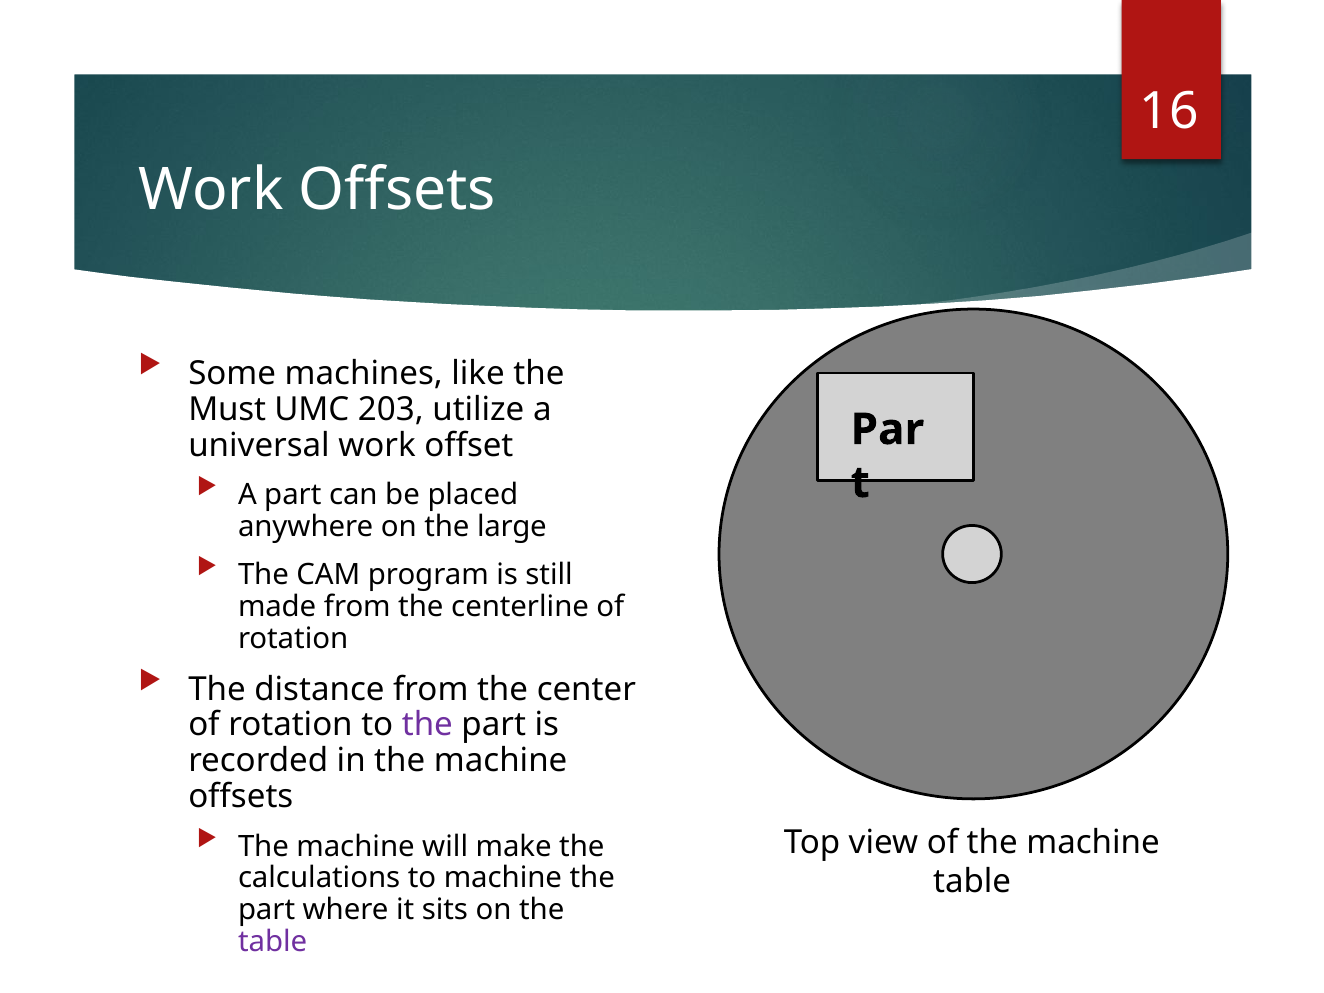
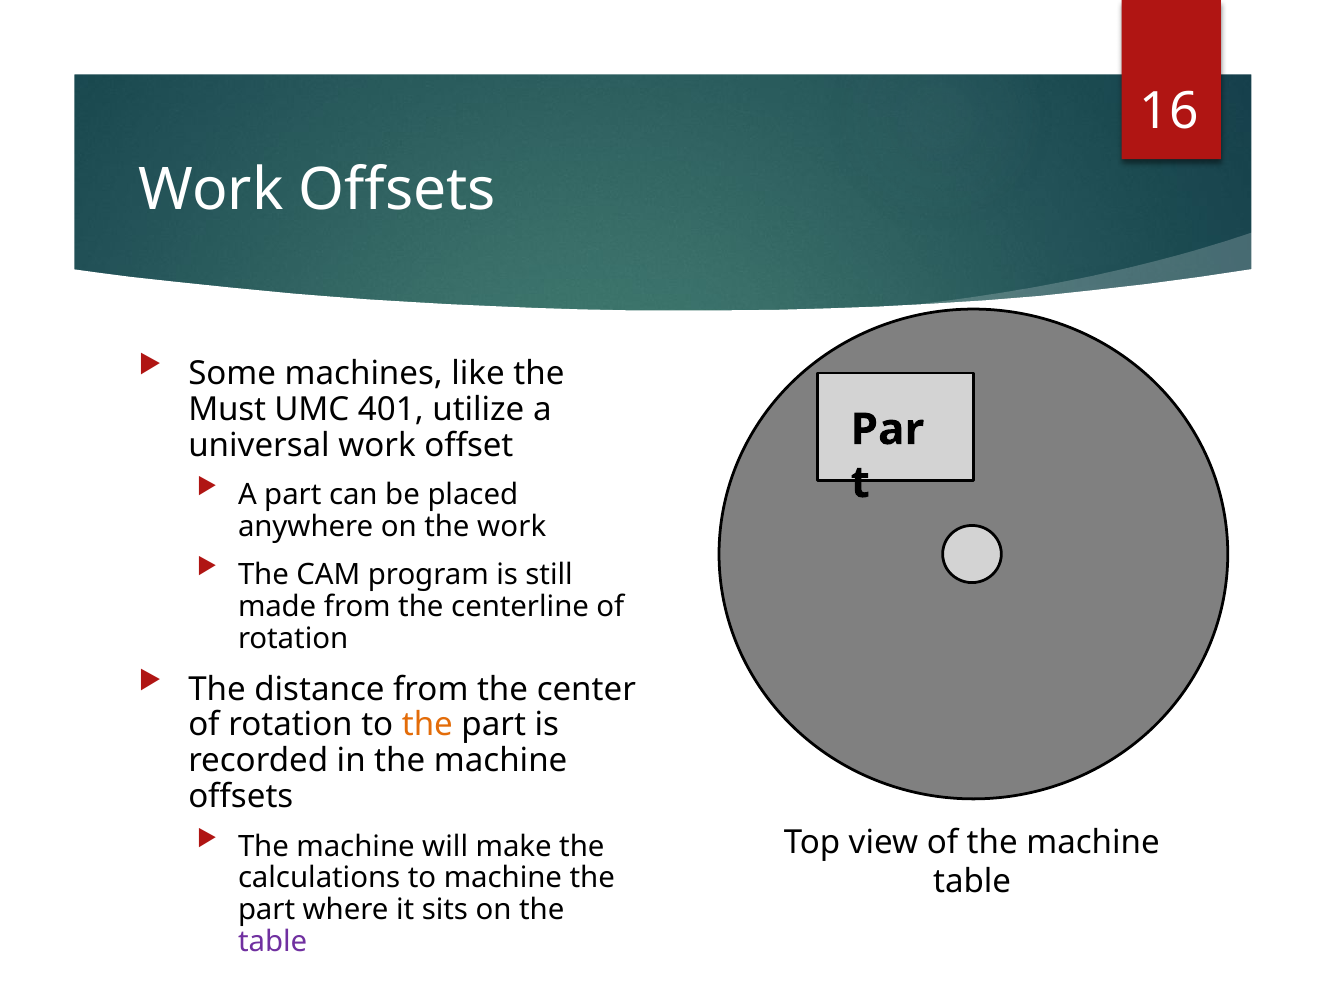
203: 203 -> 401
the large: large -> work
the at (427, 725) colour: purple -> orange
